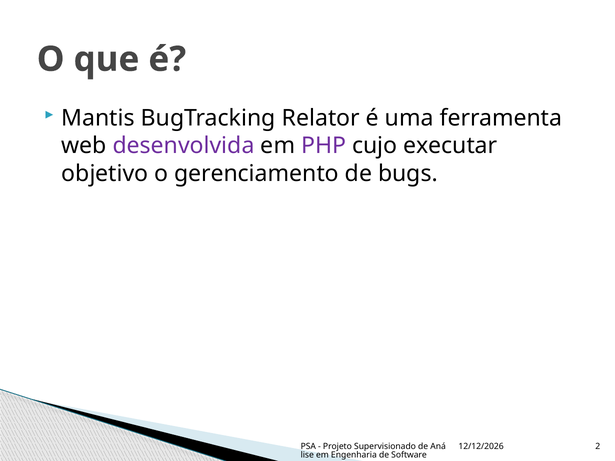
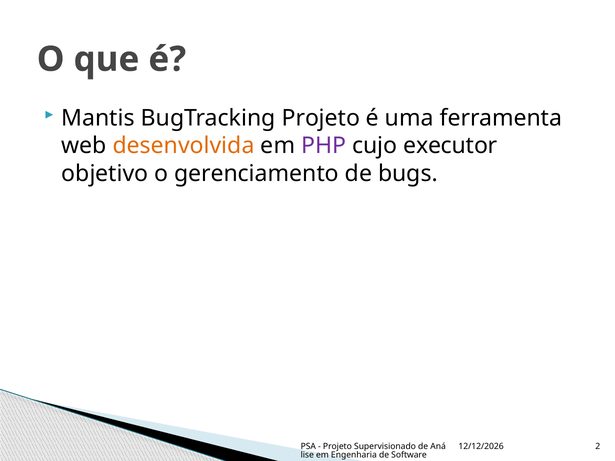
BugTracking Relator: Relator -> Projeto
desenvolvida colour: purple -> orange
executar: executar -> executor
